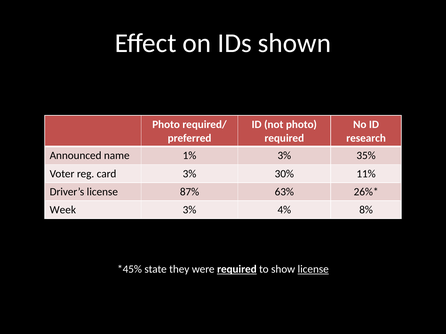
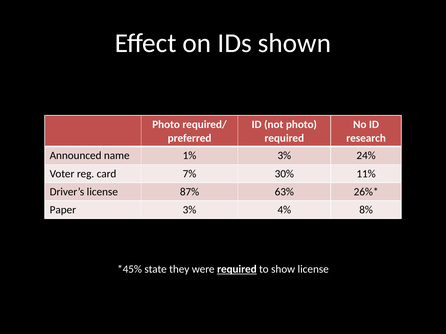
35%: 35% -> 24%
card 3%: 3% -> 7%
Week: Week -> Paper
license at (313, 270) underline: present -> none
